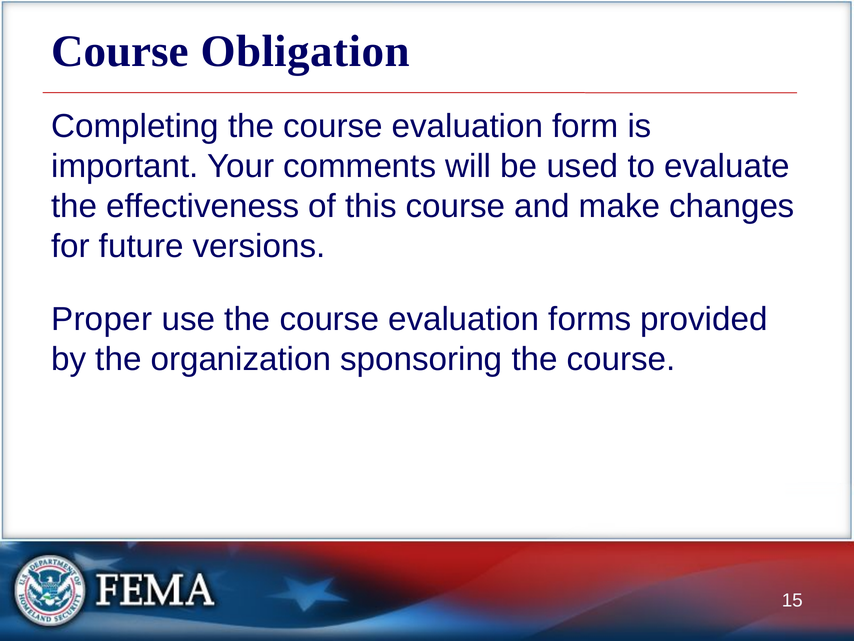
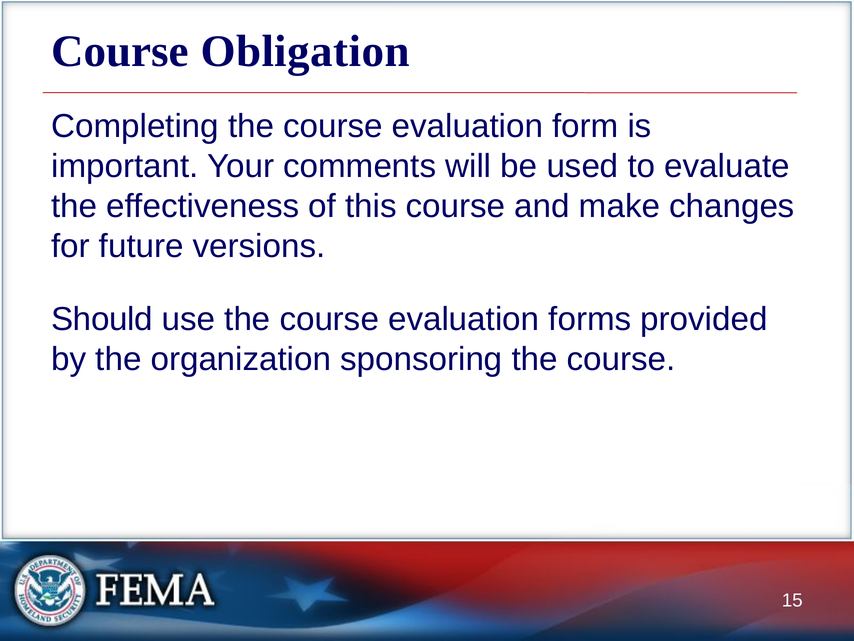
Proper: Proper -> Should
